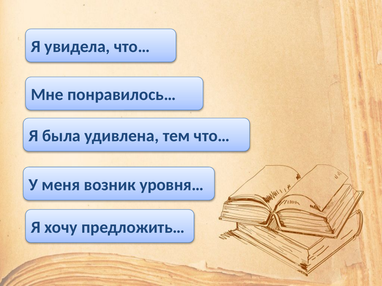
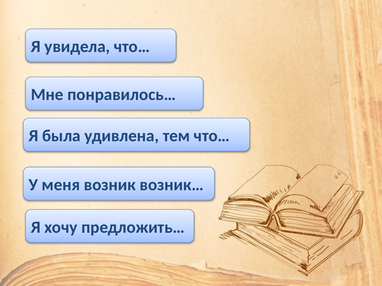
уровня…: уровня… -> возник…
